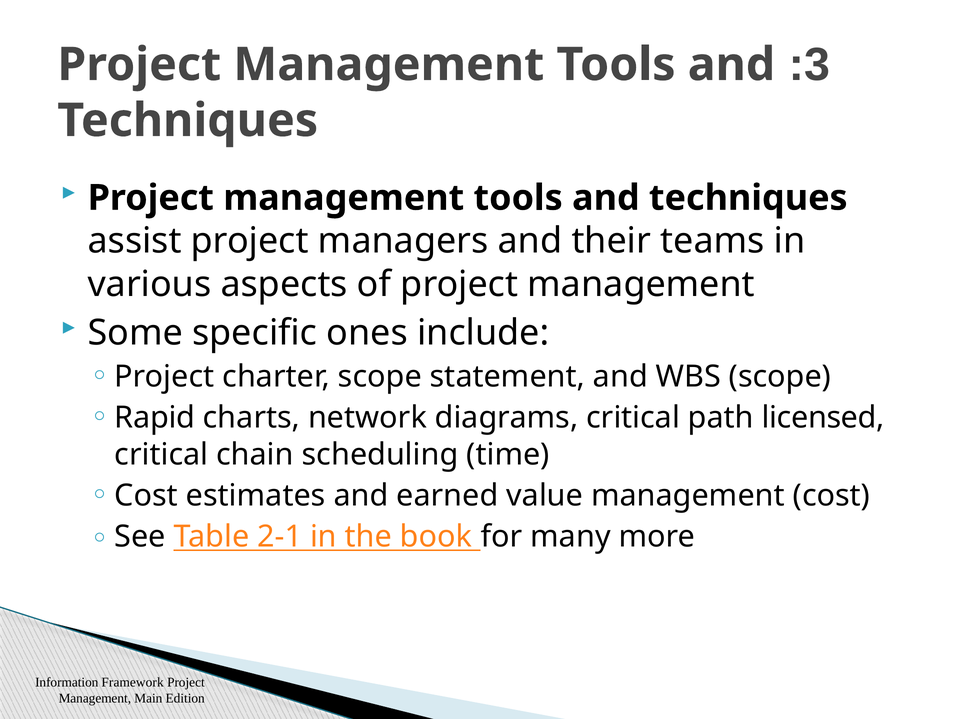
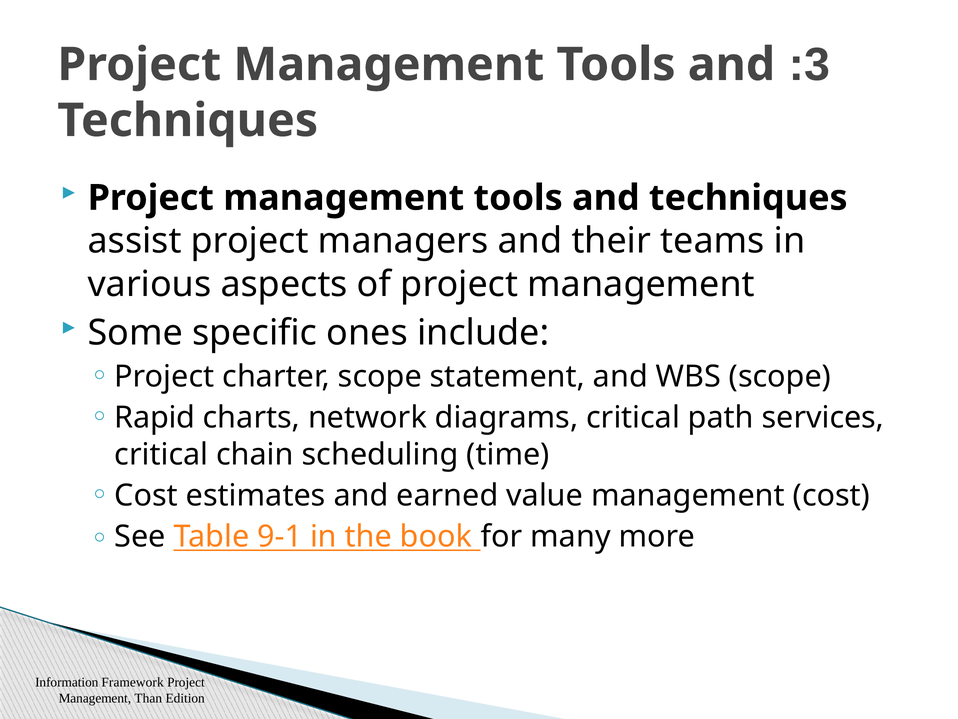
licensed: licensed -> services
2-1: 2-1 -> 9-1
Main: Main -> Than
